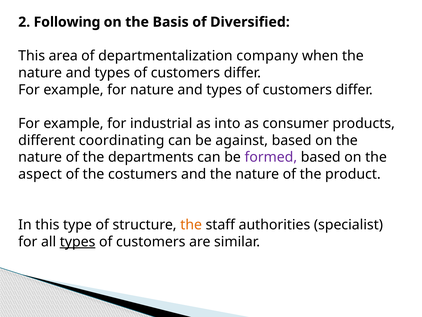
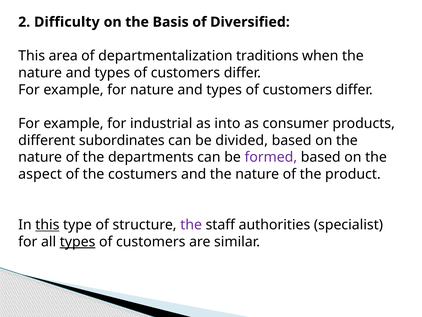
Following: Following -> Difficulty
company: company -> traditions
coordinating: coordinating -> subordinates
against: against -> divided
this at (47, 225) underline: none -> present
the at (191, 225) colour: orange -> purple
